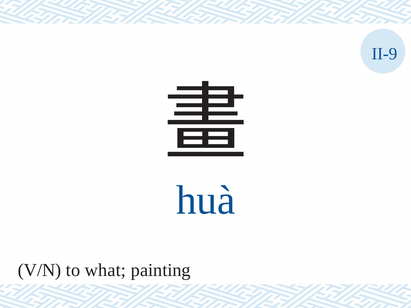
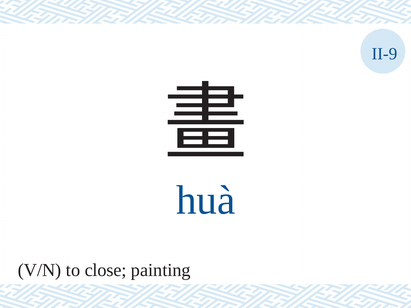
what: what -> close
